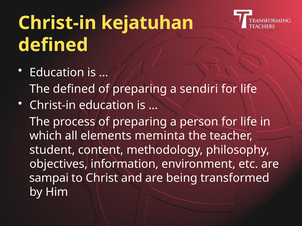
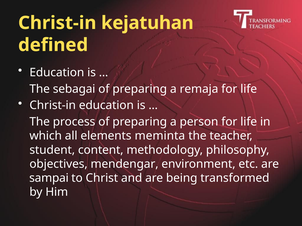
The defined: defined -> sebagai
sendiri: sendiri -> remaja
information: information -> mendengar
